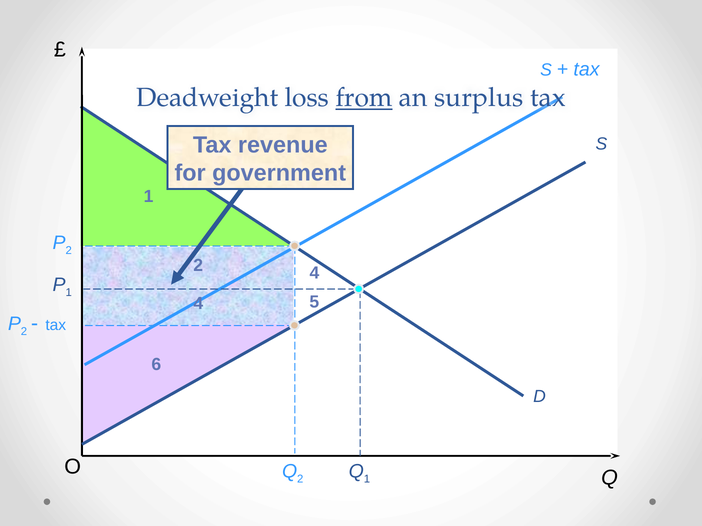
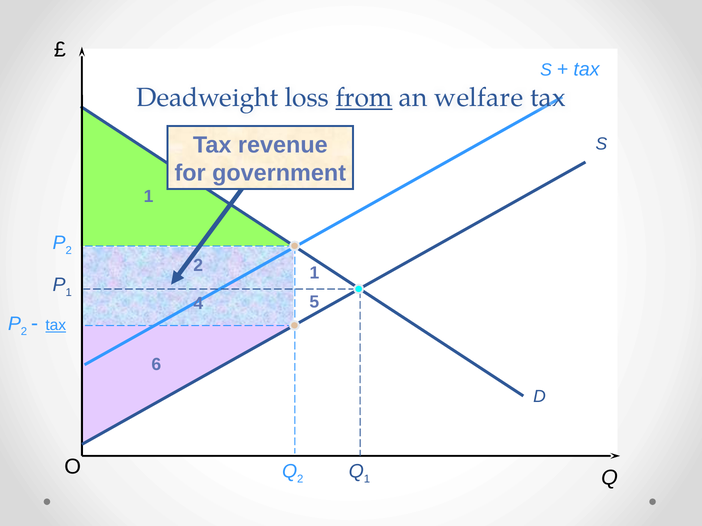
surplus: surplus -> welfare
4 at (314, 273): 4 -> 1
tax at (56, 325) underline: none -> present
